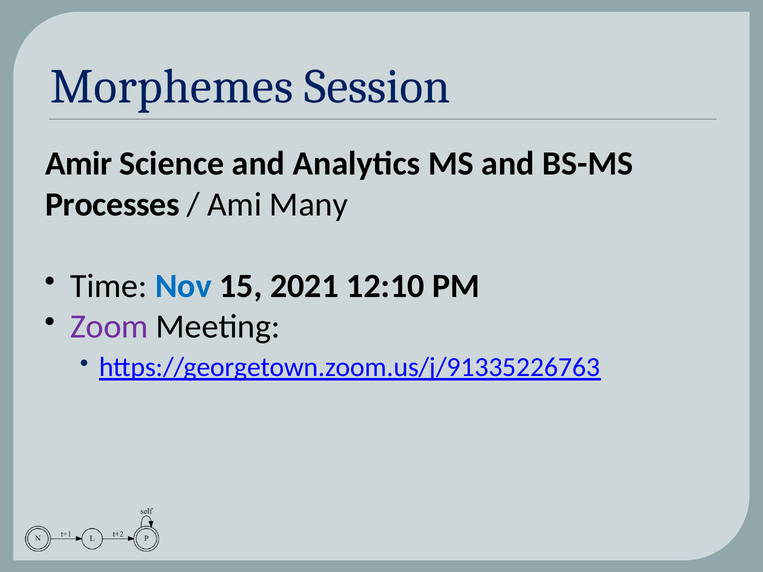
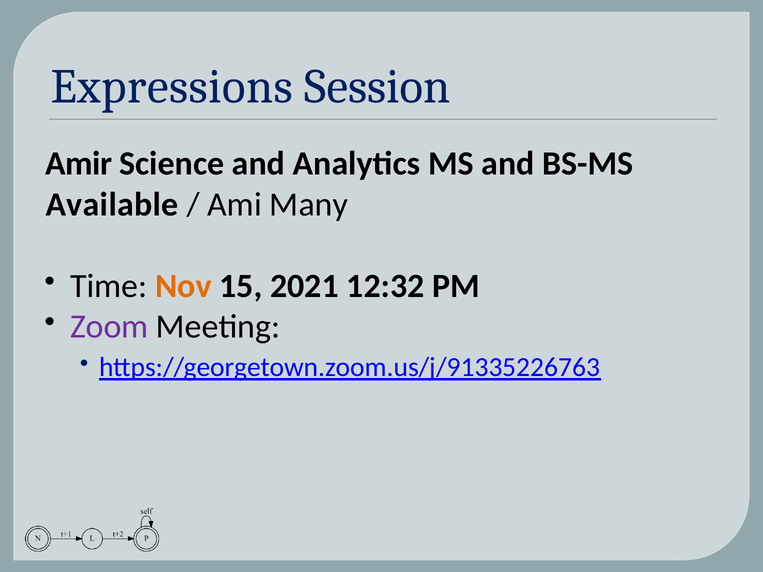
Morphemes: Morphemes -> Expressions
Processes: Processes -> Available
Nov colour: blue -> orange
12:10: 12:10 -> 12:32
